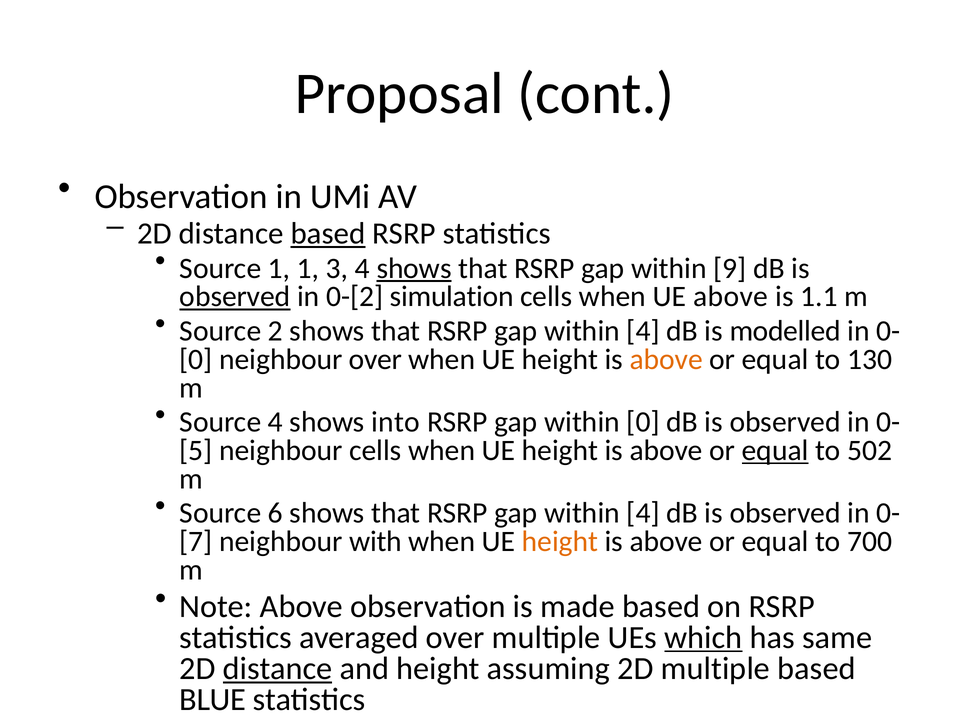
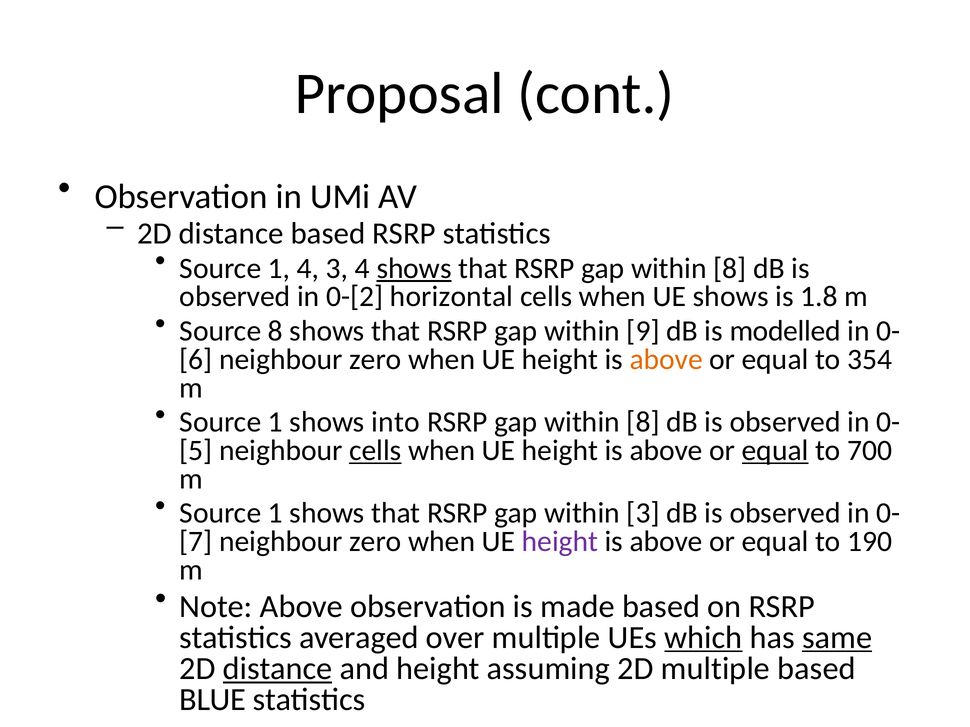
based at (328, 234) underline: present -> none
1 1: 1 -> 4
9 at (730, 268): 9 -> 8
observed at (235, 297) underline: present -> none
simulation: simulation -> horizontal
UE above: above -> shows
1.1: 1.1 -> 1.8
Source 2: 2 -> 8
4 at (643, 331): 4 -> 9
0 at (196, 360): 0 -> 6
over at (376, 360): over -> zero
130: 130 -> 354
4 at (275, 422): 4 -> 1
0 at (643, 422): 0 -> 8
cells at (375, 451) underline: none -> present
502: 502 -> 700
6 at (275, 513): 6 -> 1
4 at (643, 513): 4 -> 3
with at (376, 542): with -> zero
height at (560, 542) colour: orange -> purple
700: 700 -> 190
same underline: none -> present
